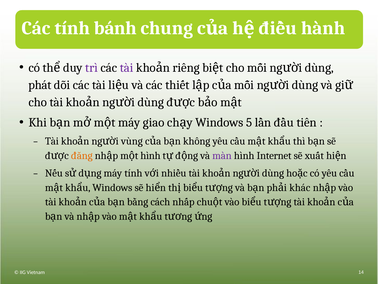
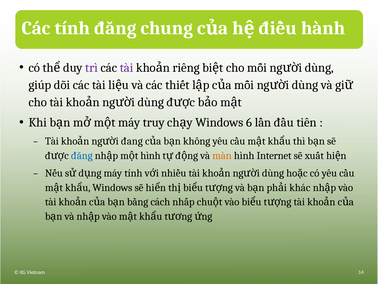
tính bánh: bánh -> đăng
phát: phát -> giúp
giao: giao -> truy
5: 5 -> 6
vùng: vùng -> đang
đăng at (82, 155) colour: orange -> blue
màn colour: purple -> orange
